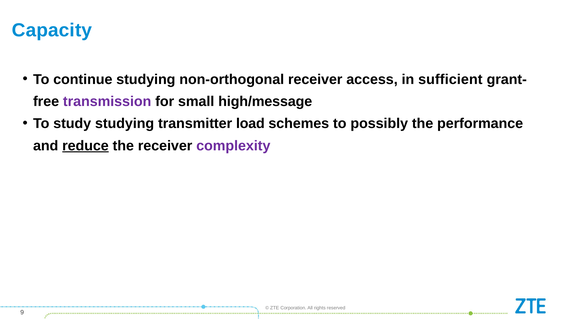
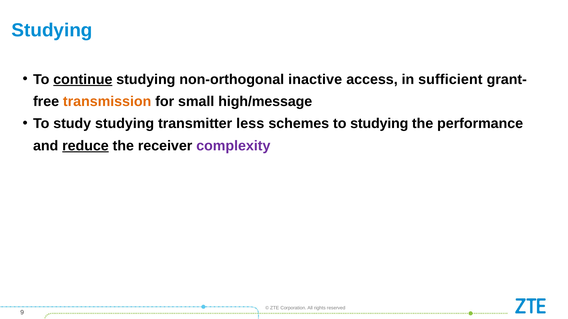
Capacity at (52, 30): Capacity -> Studying
continue underline: none -> present
non-orthogonal receiver: receiver -> inactive
transmission colour: purple -> orange
load: load -> less
to possibly: possibly -> studying
